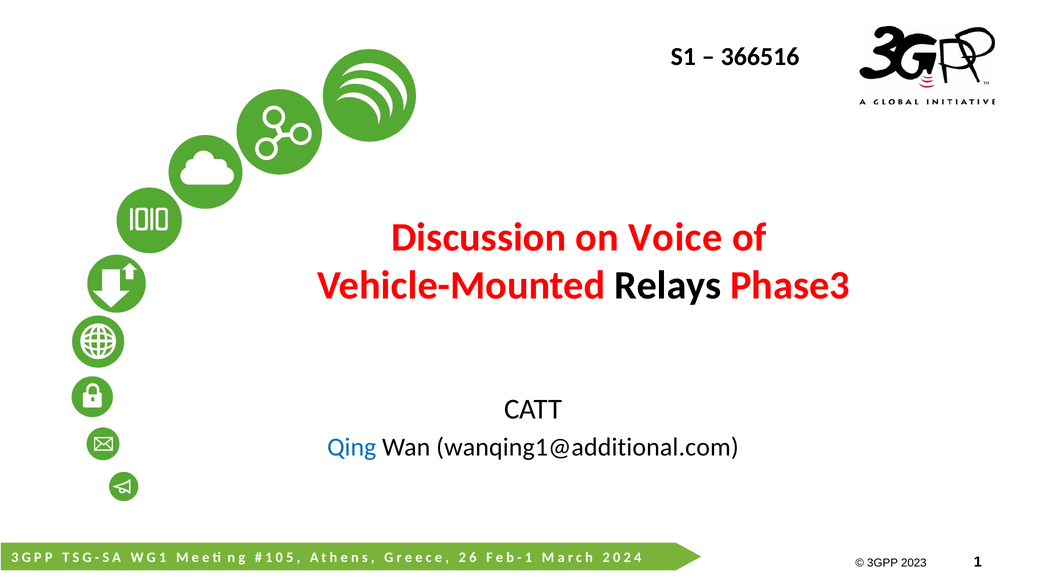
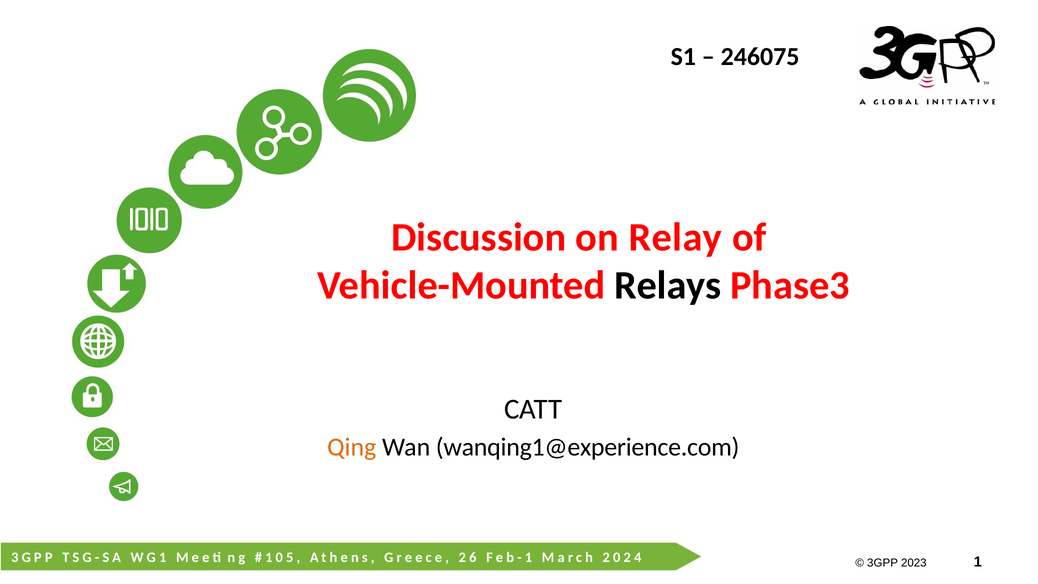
366516: 366516 -> 246075
Voice: Voice -> Relay
Qing colour: blue -> orange
wanqing1@additional.com: wanqing1@additional.com -> wanqing1@experience.com
